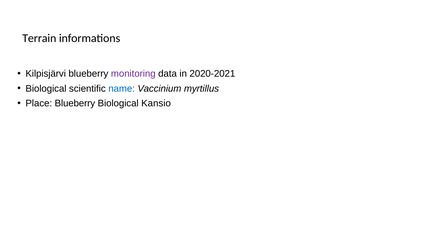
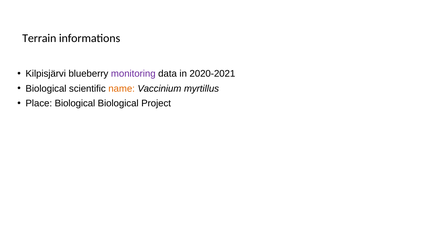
name colour: blue -> orange
Place Blueberry: Blueberry -> Biological
Kansio: Kansio -> Project
